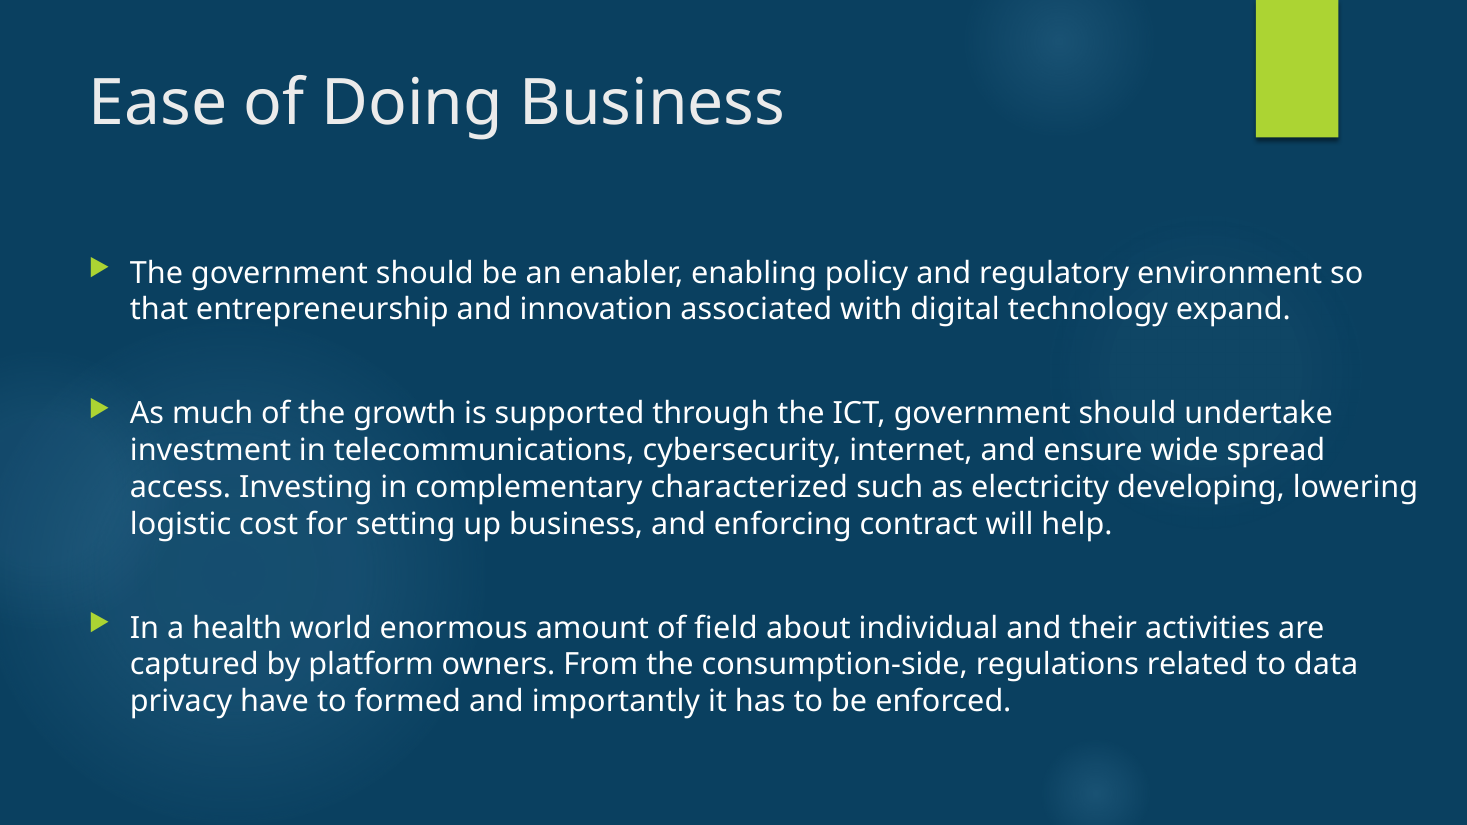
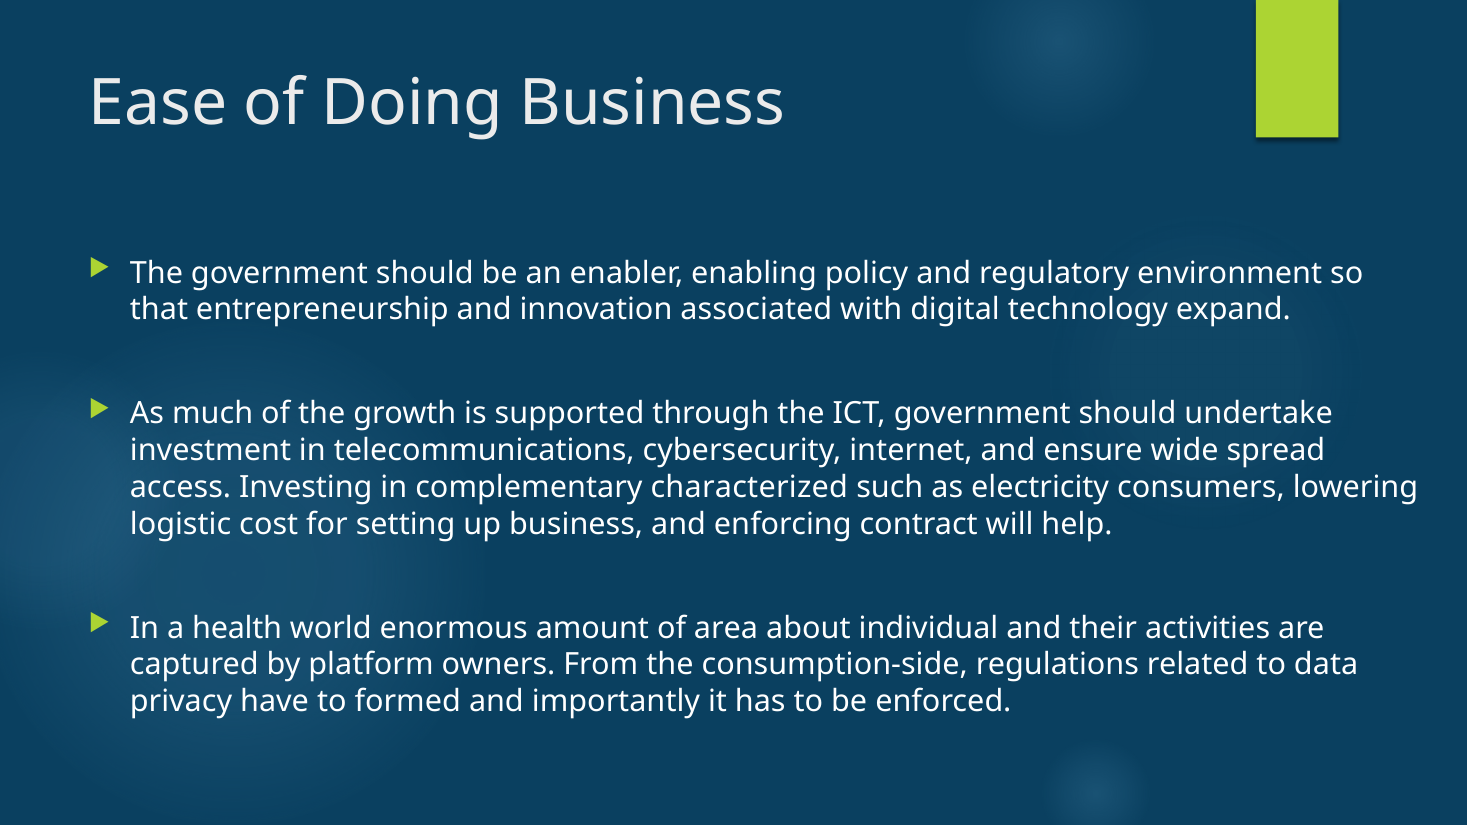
developing: developing -> consumers
field: field -> area
